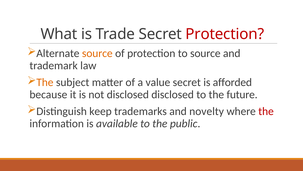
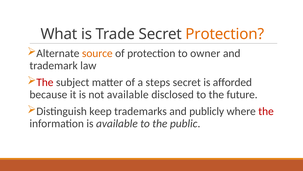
Protection at (225, 34) colour: red -> orange
to source: source -> owner
The at (45, 82) colour: orange -> red
value: value -> steps
not disclosed: disclosed -> available
novelty: novelty -> publicly
